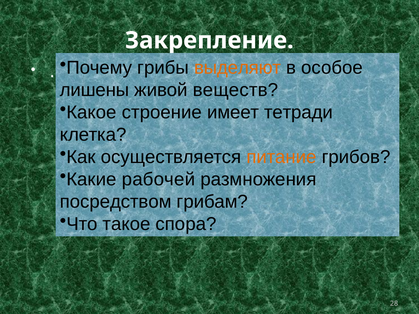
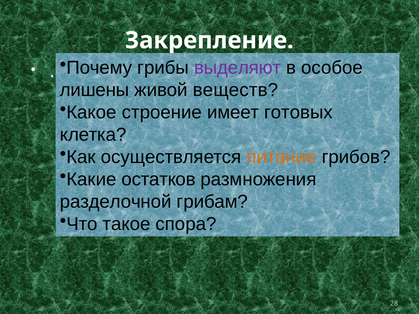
выделяют colour: orange -> purple
тетради: тетради -> готовых
рабочей: рабочей -> остатков
посредством: посредством -> разделочной
